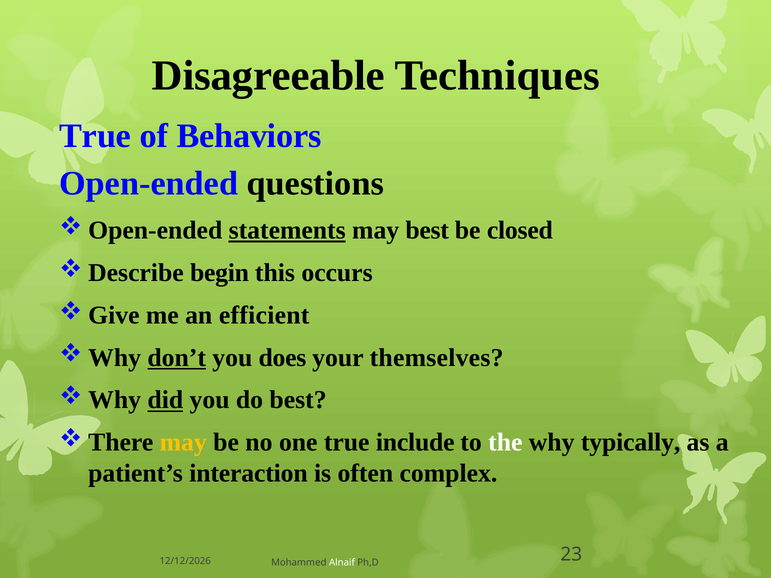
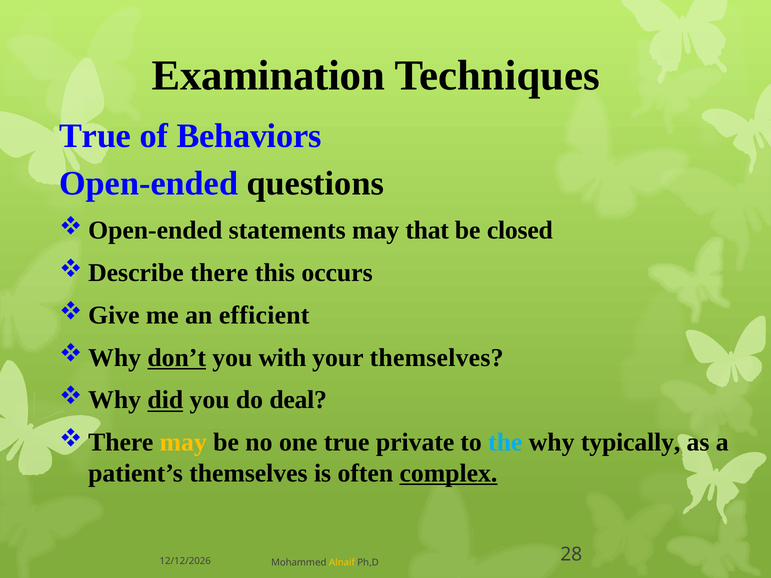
Disagreeable: Disagreeable -> Examination
statements underline: present -> none
may best: best -> that
begin: begin -> there
does: does -> with
do best: best -> deal
include: include -> private
the colour: white -> light blue
patient’s interaction: interaction -> themselves
complex underline: none -> present
23: 23 -> 28
Alnaif colour: white -> yellow
